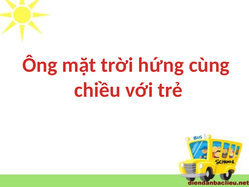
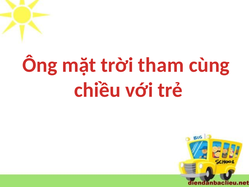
hứng: hứng -> tham
